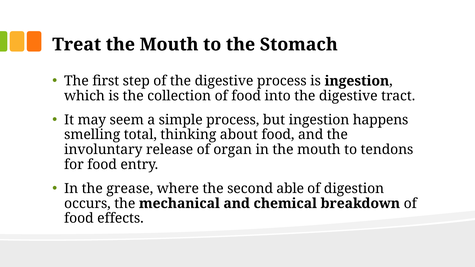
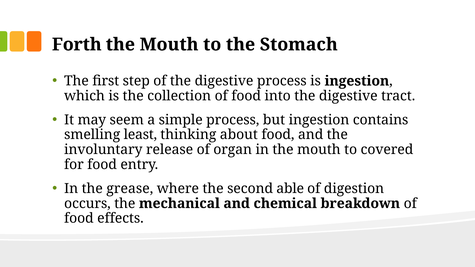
Treat: Treat -> Forth
happens: happens -> contains
total: total -> least
tendons: tendons -> covered
